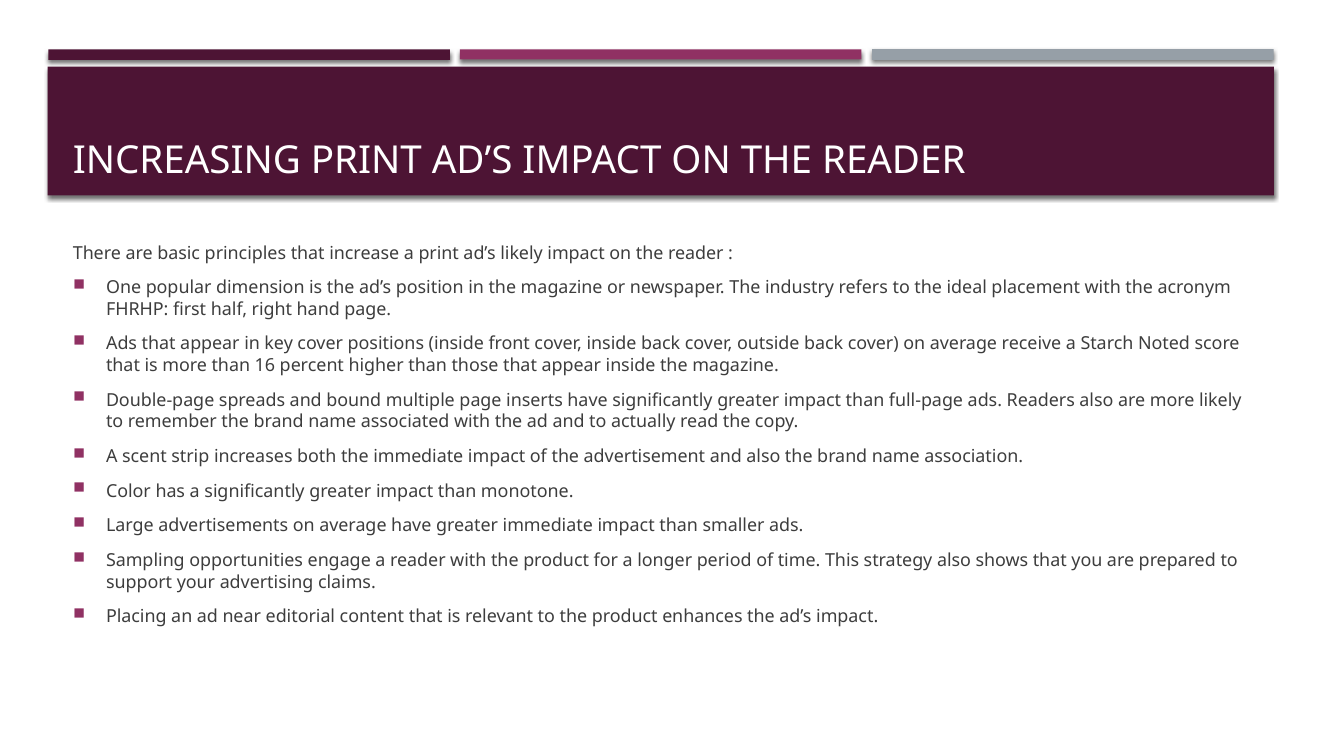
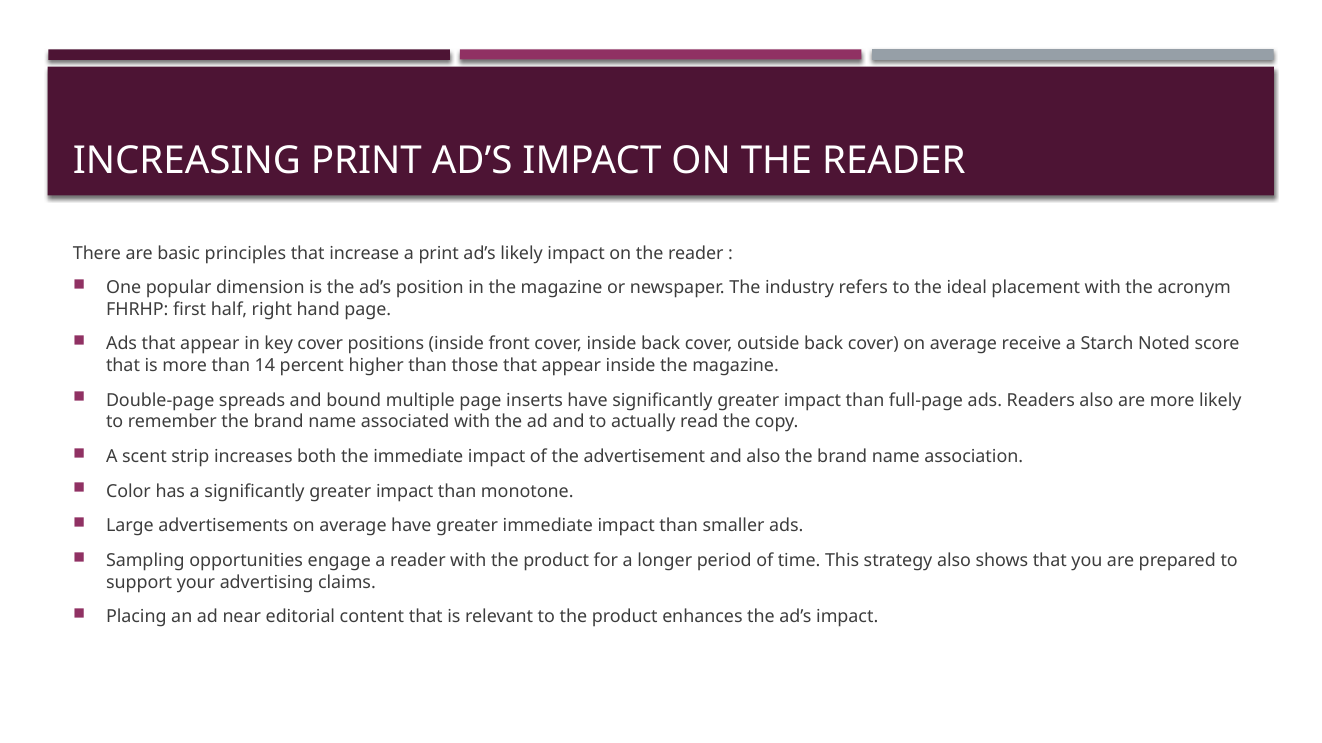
16: 16 -> 14
